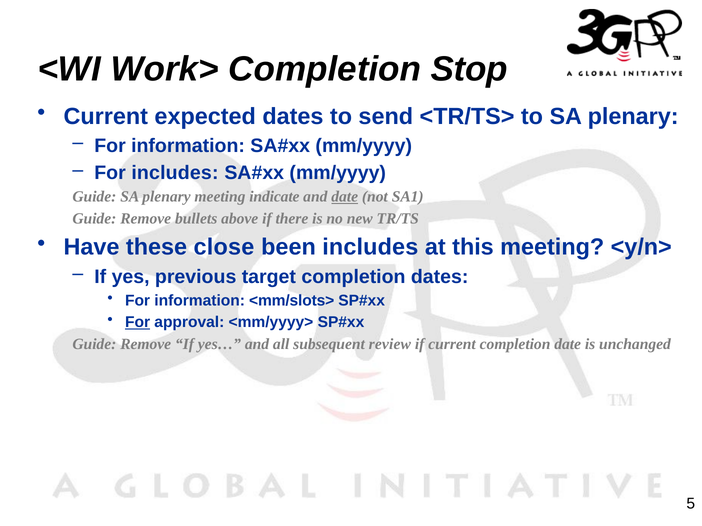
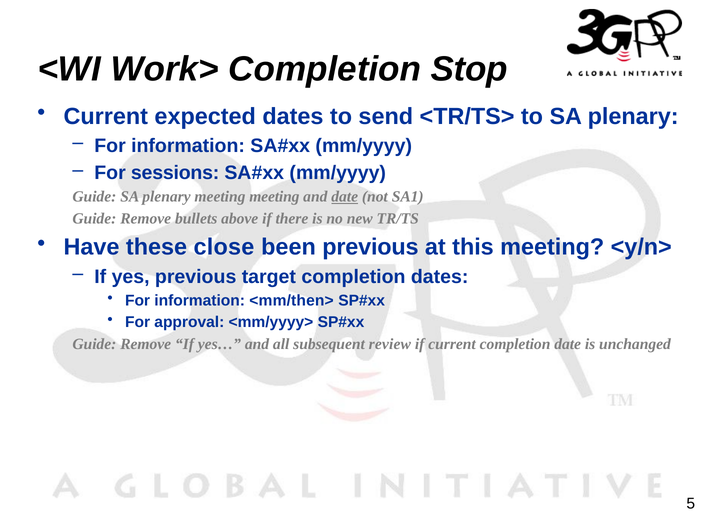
For includes: includes -> sessions
meeting indicate: indicate -> meeting
been includes: includes -> previous
<mm/slots>: <mm/slots> -> <mm/then>
For at (138, 323) underline: present -> none
